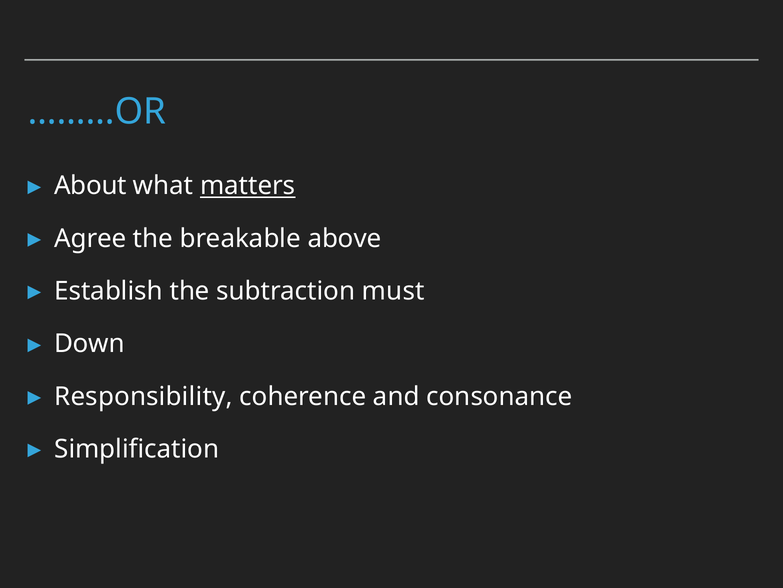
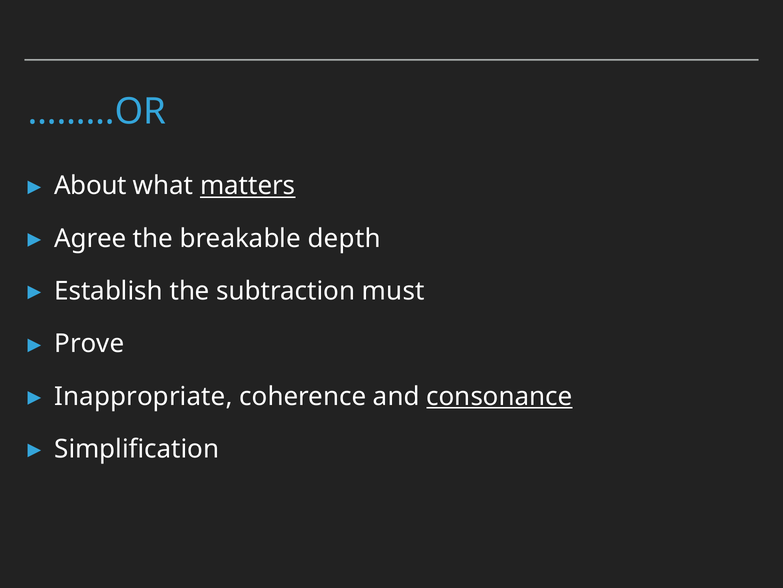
above: above -> depth
Down: Down -> Prove
Responsibility: Responsibility -> Inappropriate
consonance underline: none -> present
